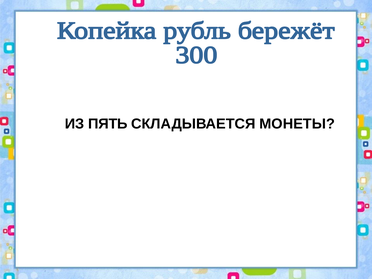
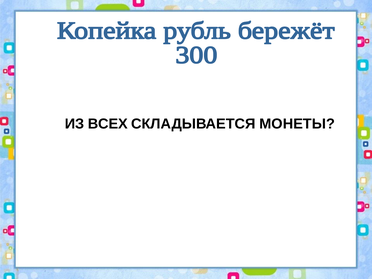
ПЯТЬ: ПЯТЬ -> ВСЕХ
